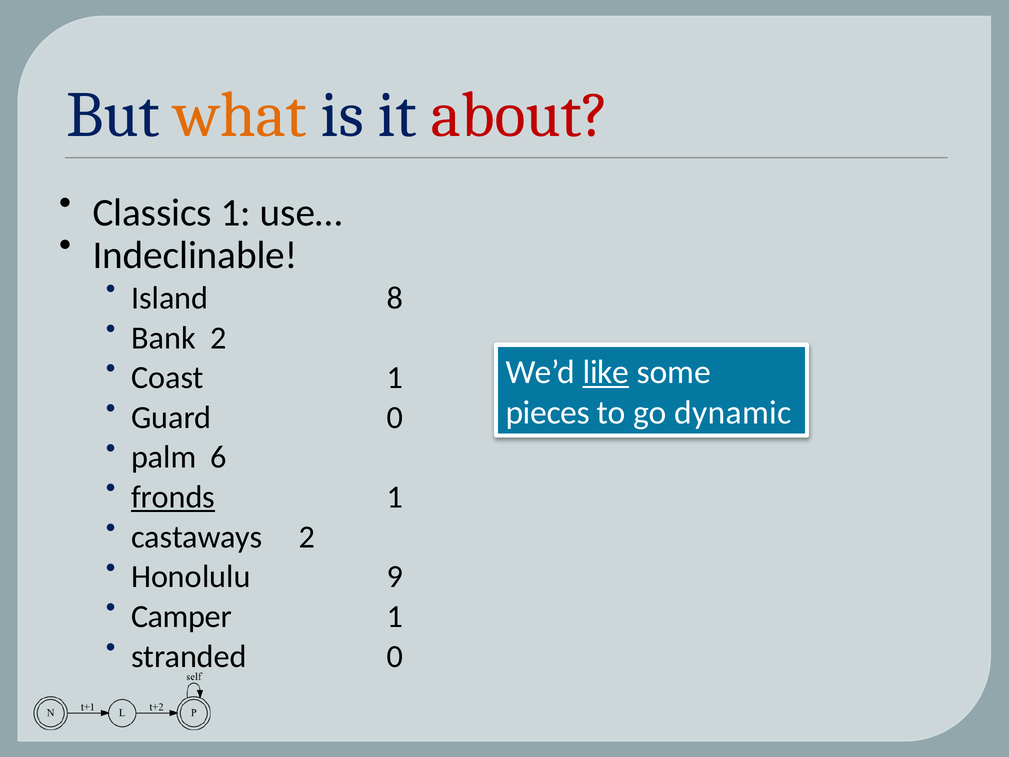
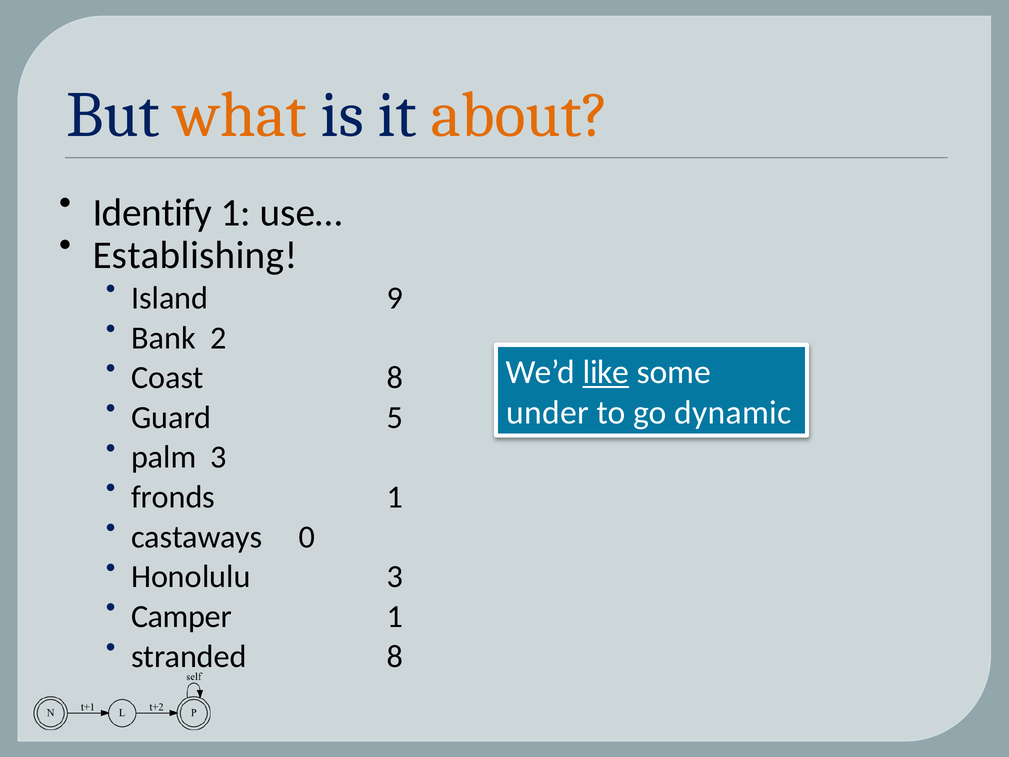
about colour: red -> orange
Classics: Classics -> Identify
Indeclinable: Indeclinable -> Establishing
8: 8 -> 9
Coast 1: 1 -> 8
Guard 0: 0 -> 5
pieces: pieces -> under
palm 6: 6 -> 3
fronds underline: present -> none
castaways 2: 2 -> 0
Honolulu 9: 9 -> 3
stranded 0: 0 -> 8
